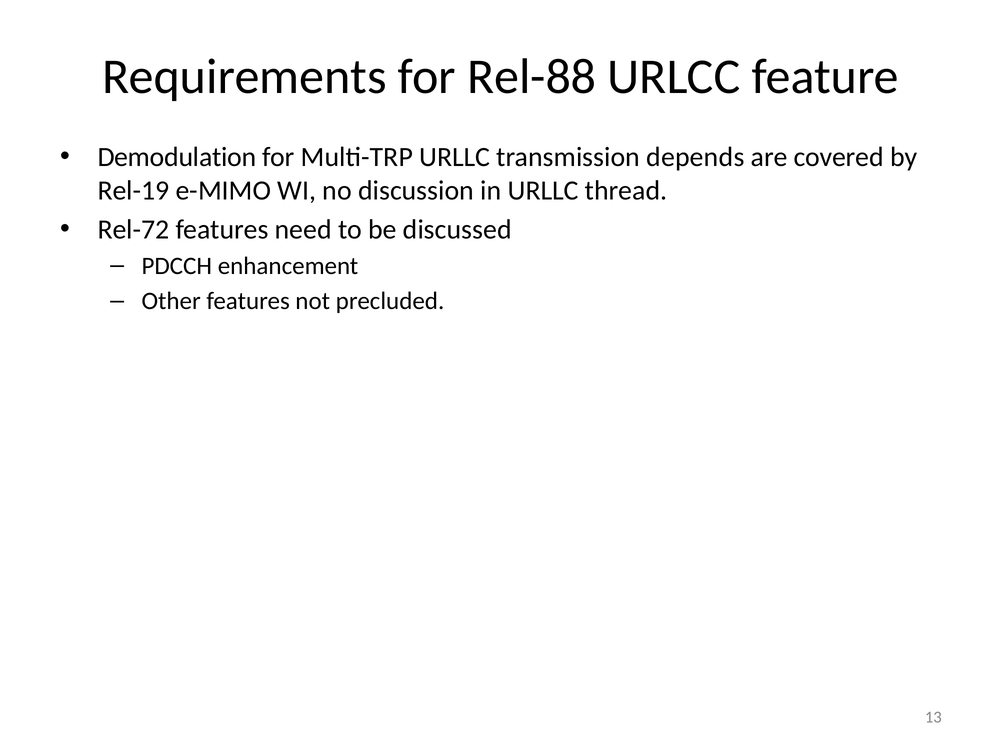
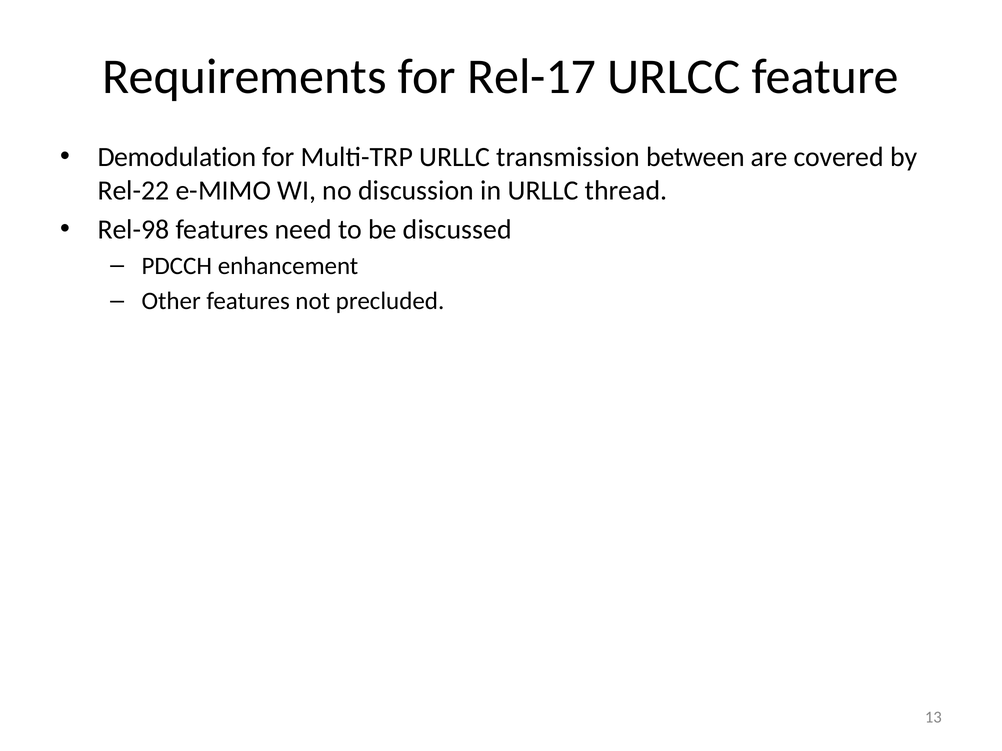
Rel-88: Rel-88 -> Rel-17
depends: depends -> between
Rel-19: Rel-19 -> Rel-22
Rel-72: Rel-72 -> Rel-98
